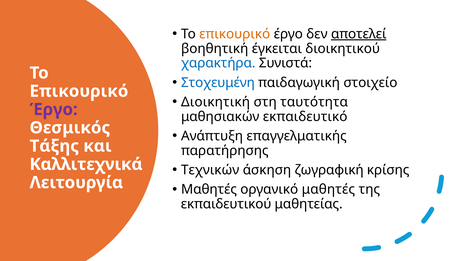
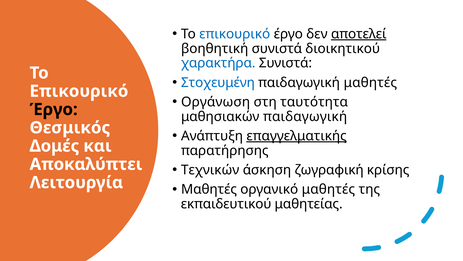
επικουρικό at (235, 34) colour: orange -> blue
βοηθητική έγκειται: έγκειται -> συνιστά
παιδαγωγική στοιχείο: στοιχείο -> μαθητές
Διοικητική: Διοικητική -> Οργάνωση
Έργο at (54, 109) colour: purple -> black
μαθησιακών εκπαιδευτικό: εκπαιδευτικό -> παιδαγωγική
επαγγελματικής underline: none -> present
Τάξης: Τάξης -> Δομές
Καλλιτεχνικά: Καλλιτεχνικά -> Αποκαλύπτει
